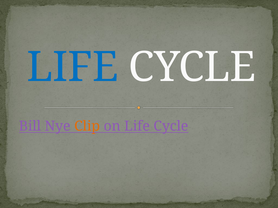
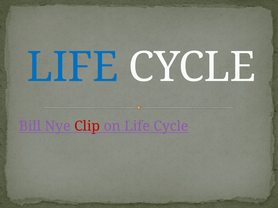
Clip colour: orange -> red
